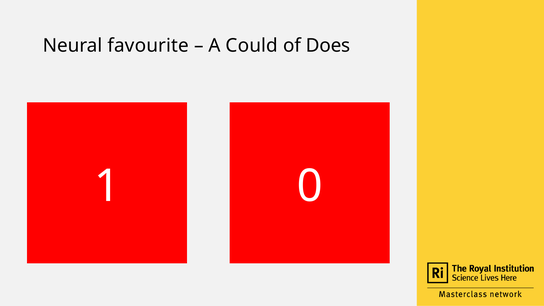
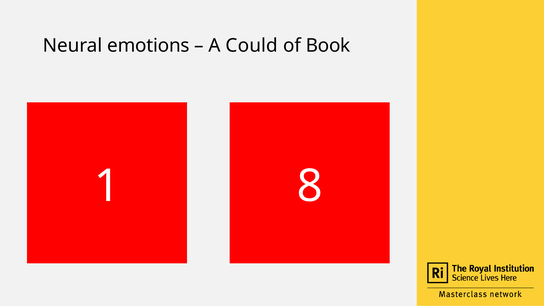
favourite: favourite -> emotions
Does: Does -> Book
0: 0 -> 8
